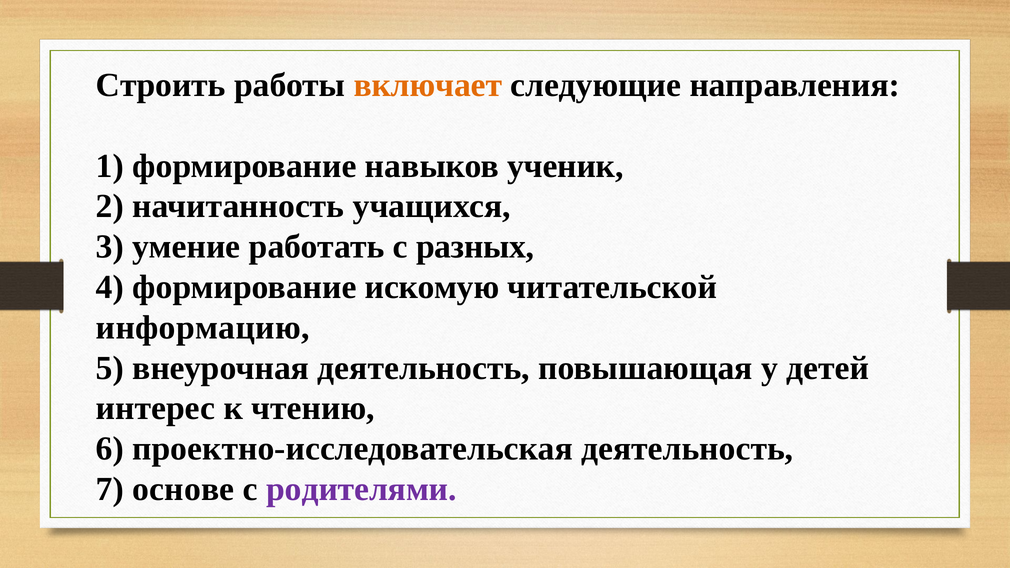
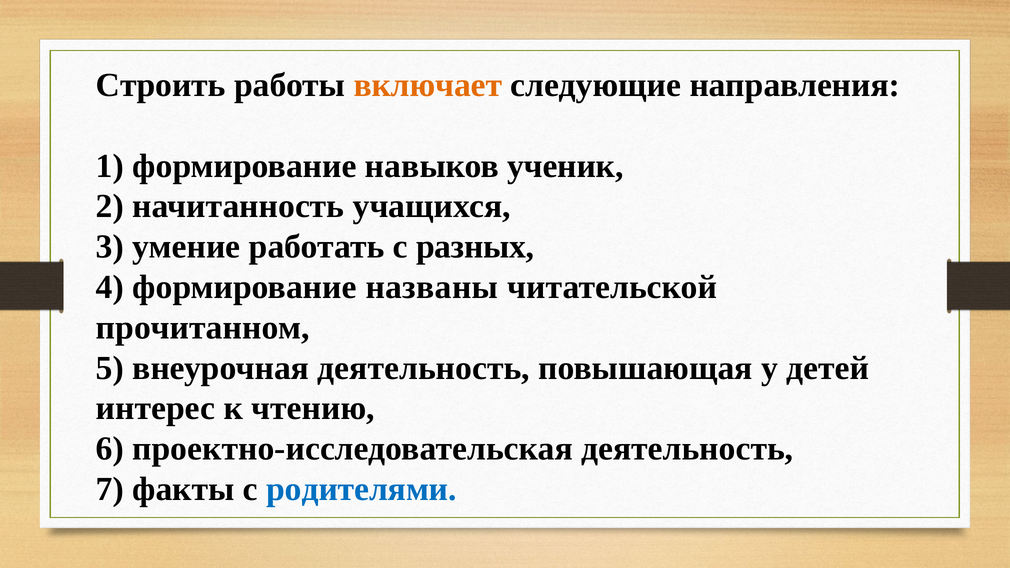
искомую: искомую -> названы
информацию: информацию -> прочитанном
основе: основе -> факты
родителями colour: purple -> blue
